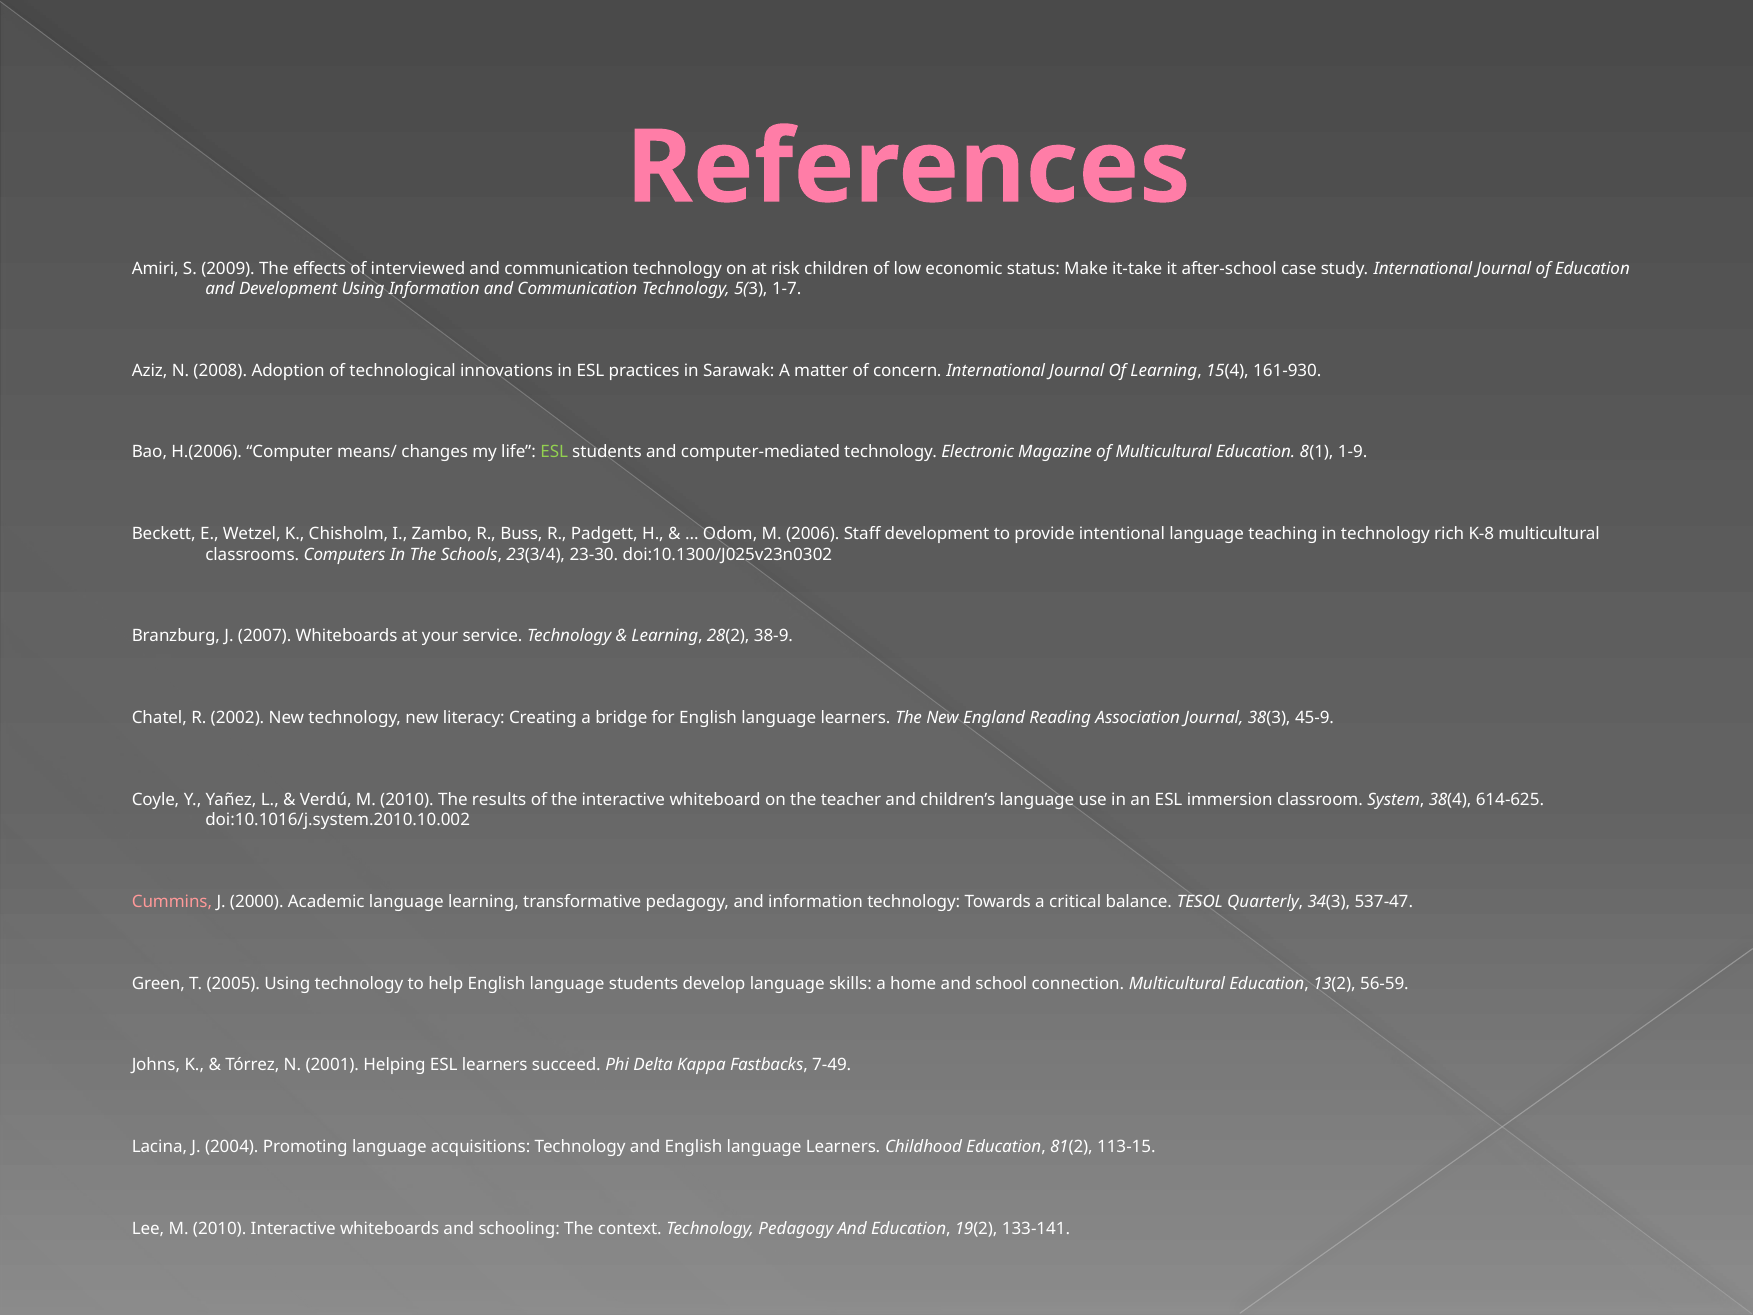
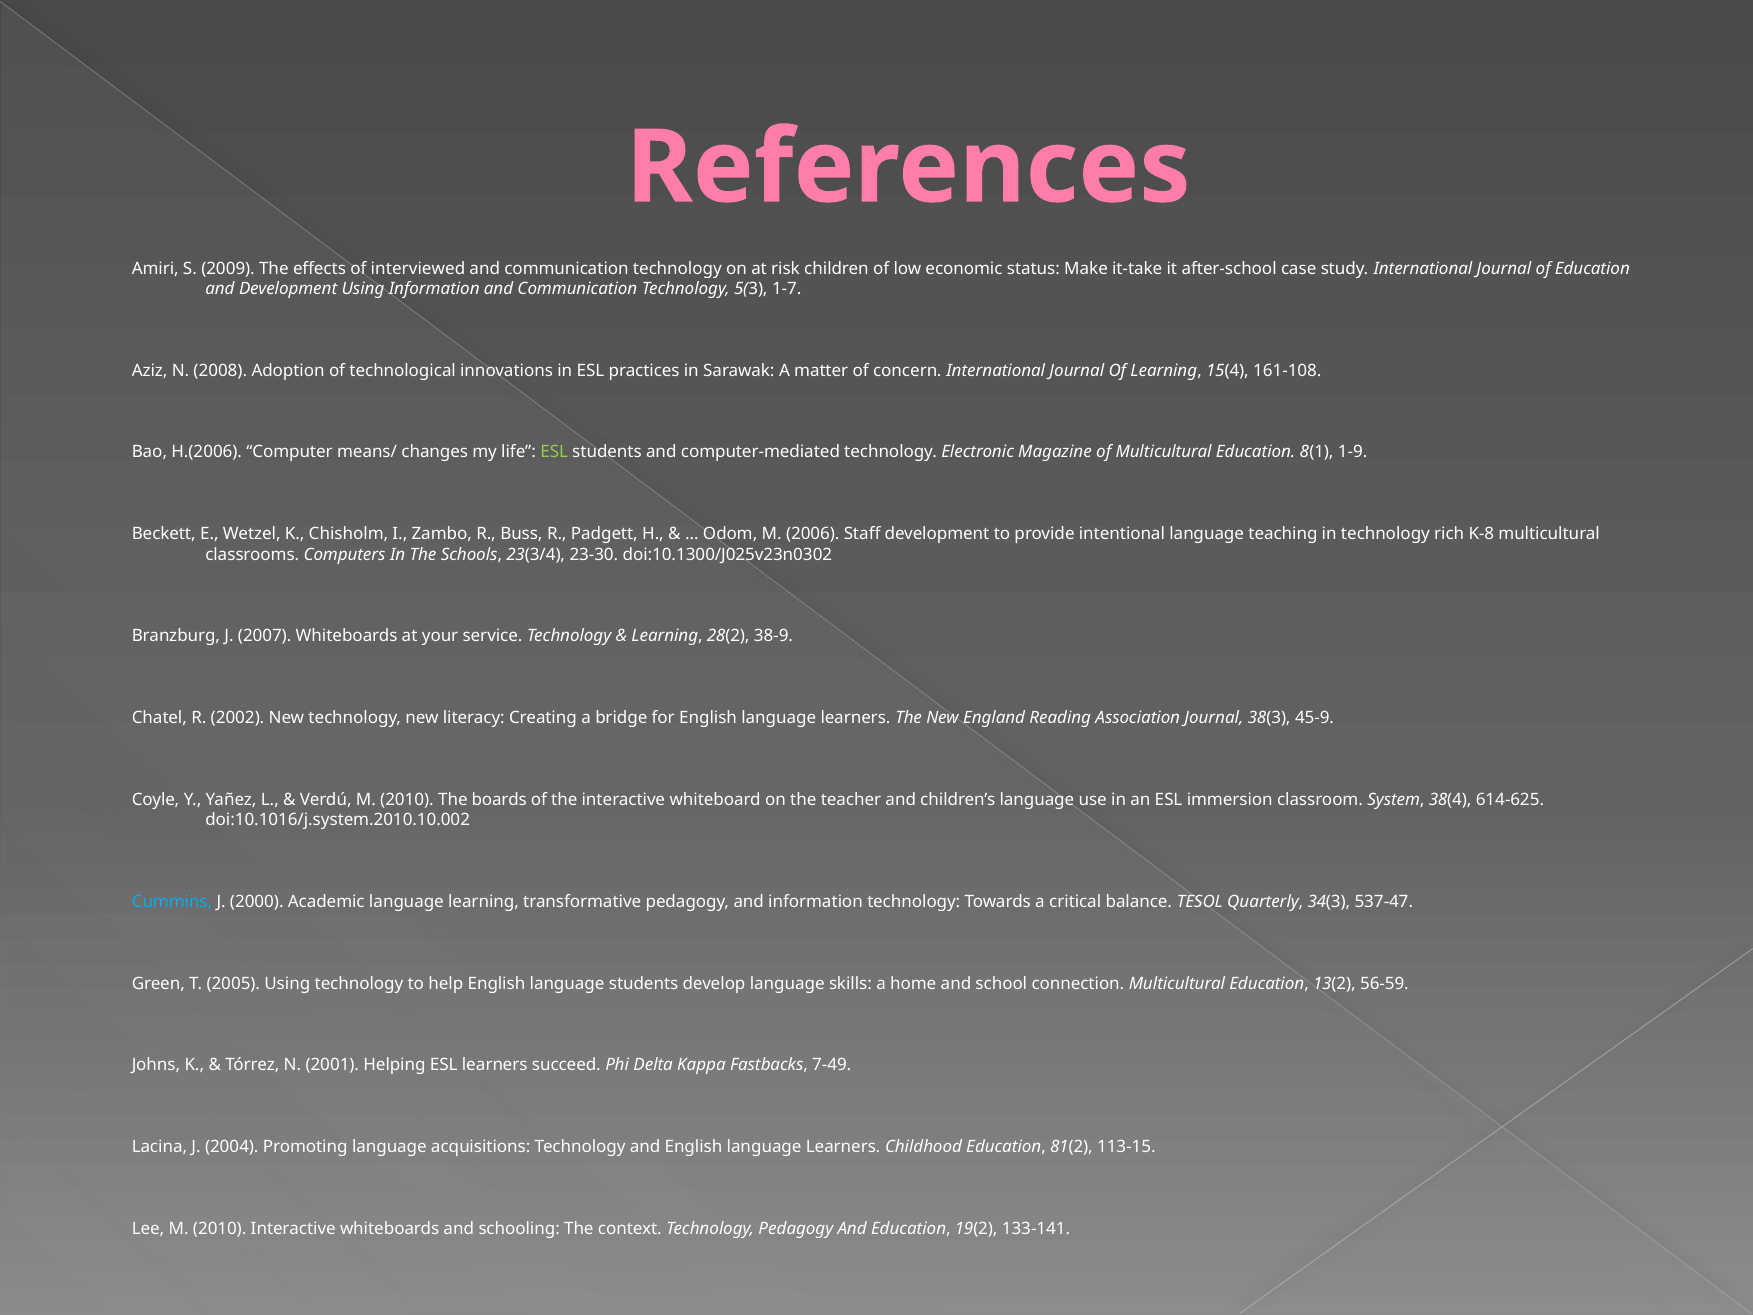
161-930: 161-930 -> 161-108
results: results -> boards
Cummins colour: pink -> light blue
